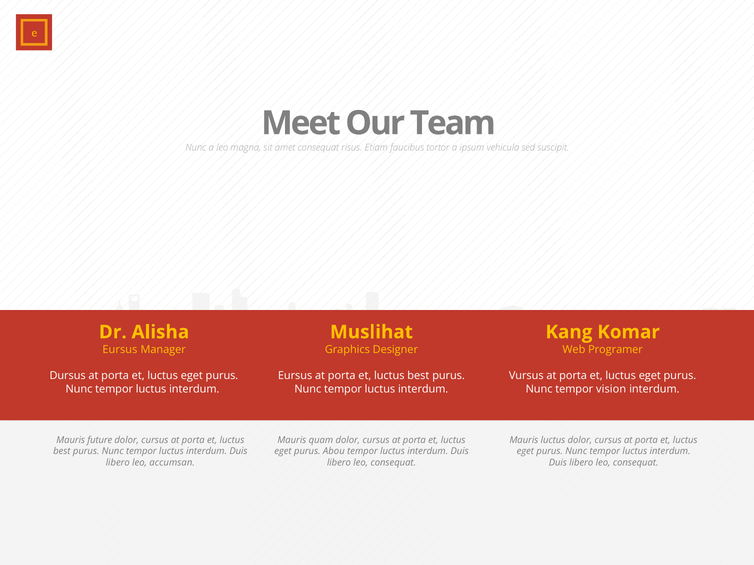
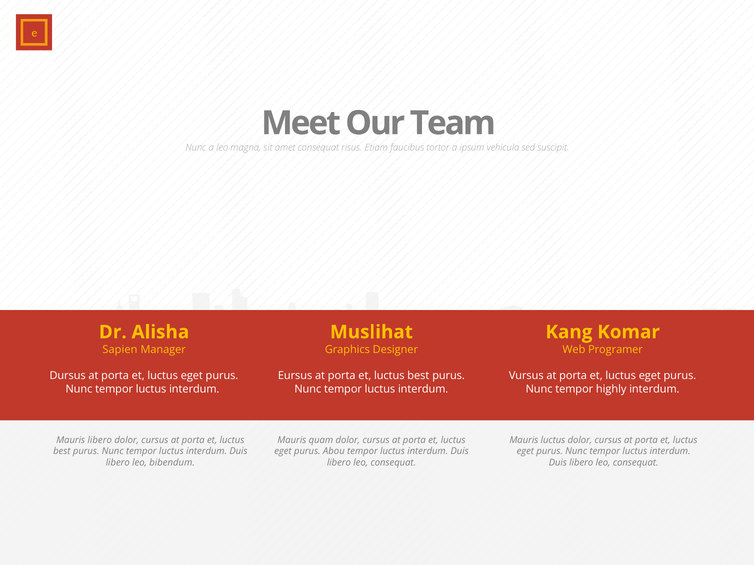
Eursus at (120, 350): Eursus -> Sapien
vision: vision -> highly
Mauris future: future -> libero
accumsan: accumsan -> bibendum
